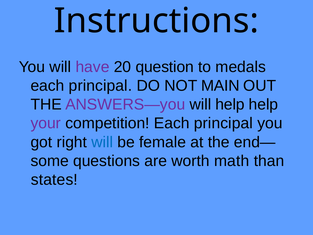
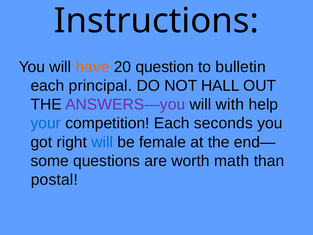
have colour: purple -> orange
medals: medals -> bulletin
MAIN: MAIN -> HALL
will help: help -> with
your colour: purple -> blue
competition Each principal: principal -> seconds
states: states -> postal
